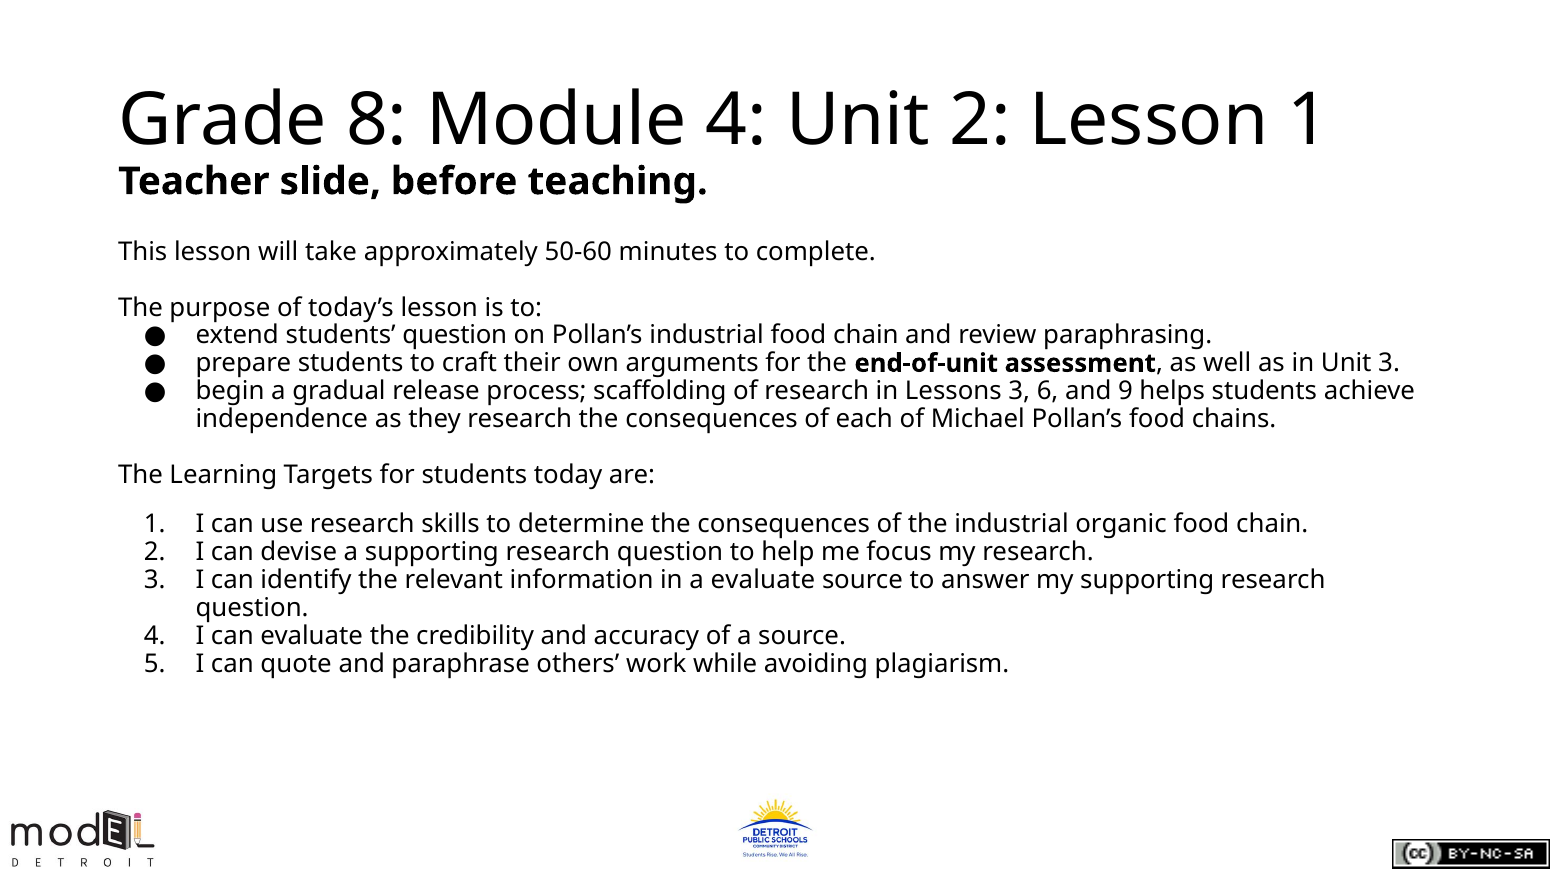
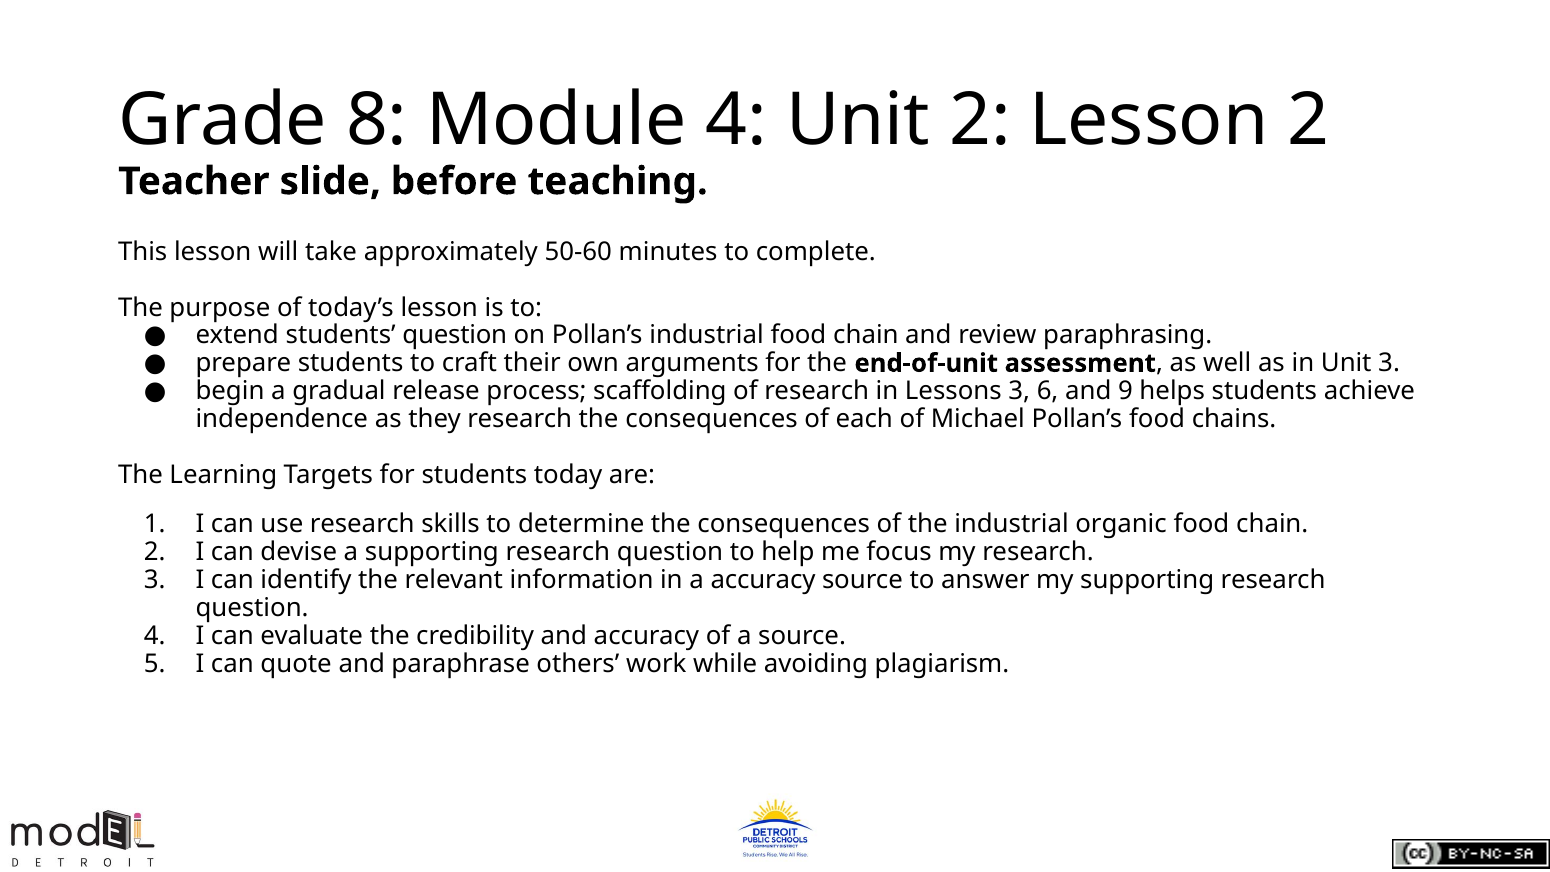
Lesson 1: 1 -> 2
a evaluate: evaluate -> accuracy
